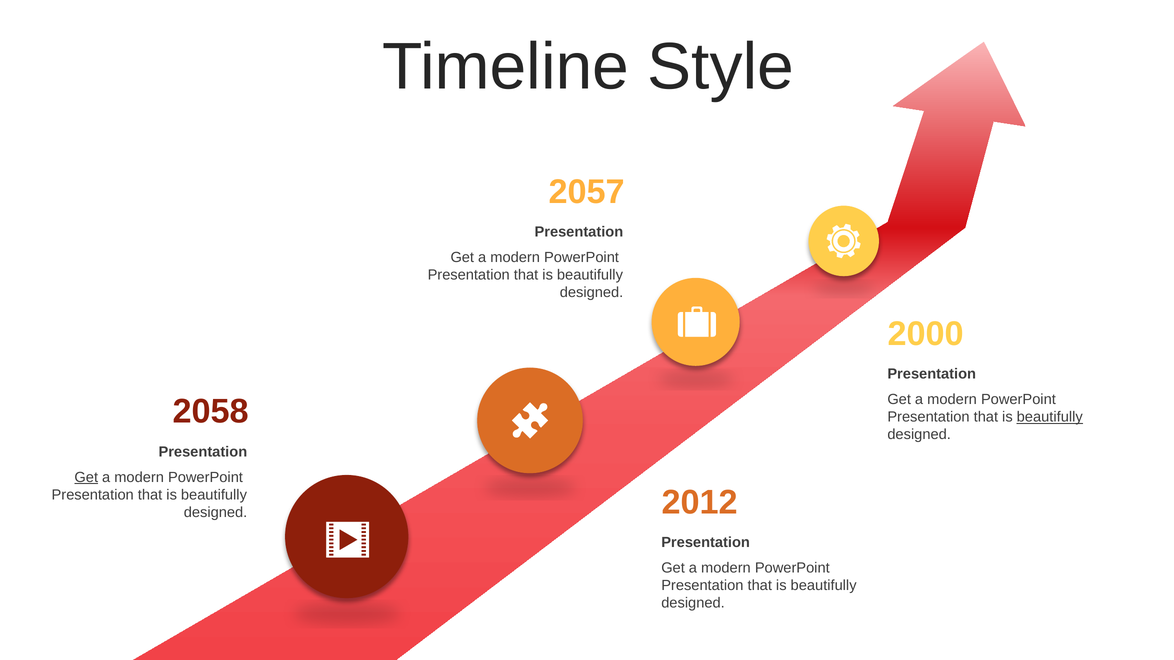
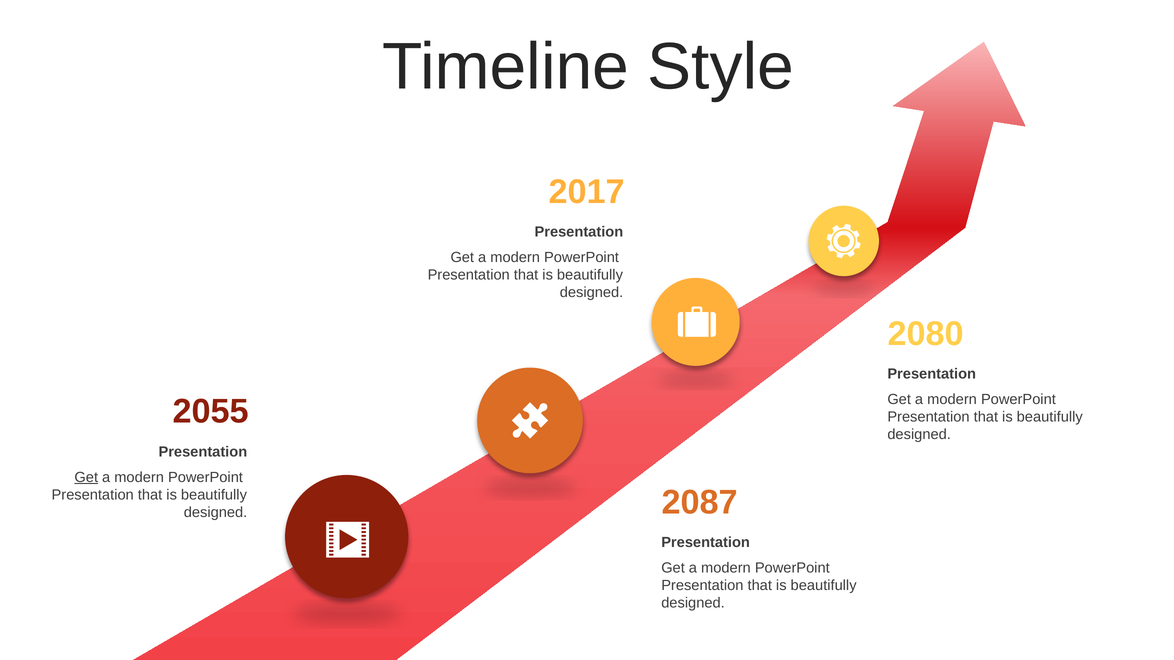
2057: 2057 -> 2017
2000: 2000 -> 2080
2058: 2058 -> 2055
beautifully at (1050, 417) underline: present -> none
2012: 2012 -> 2087
